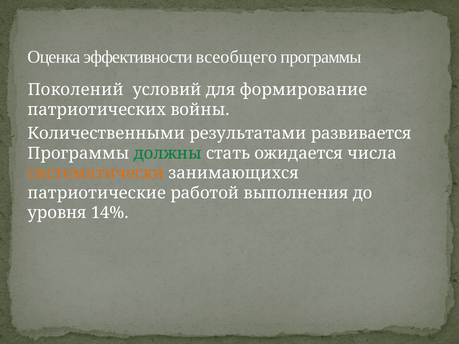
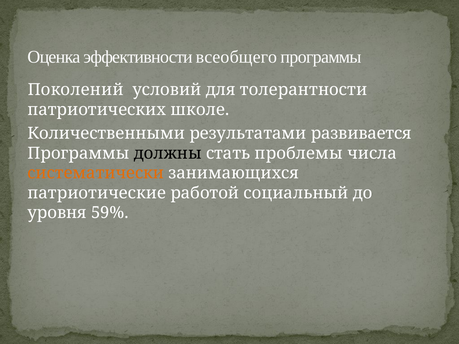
формирование: формирование -> толерантности
войны: войны -> школе
должны colour: green -> black
ожидается: ожидается -> проблемы
выполнения: выполнения -> социальный
14%: 14% -> 59%
